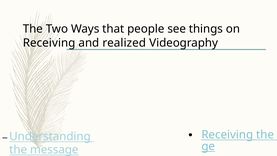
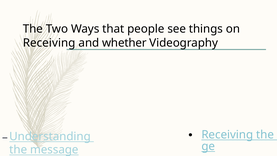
realized: realized -> whether
